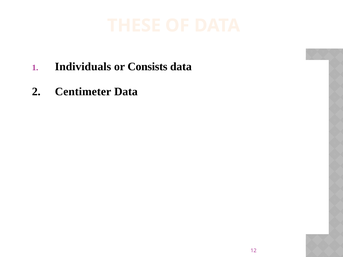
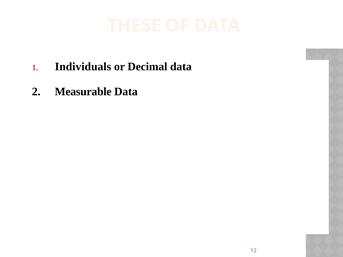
Consists: Consists -> Decimal
Centimeter: Centimeter -> Measurable
